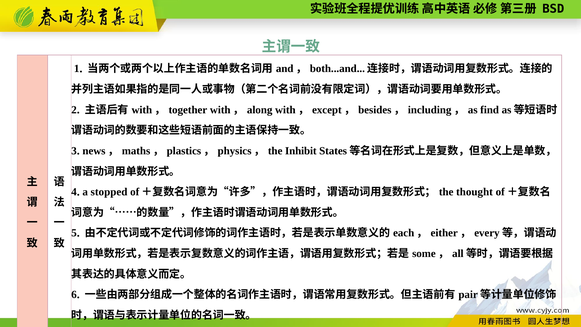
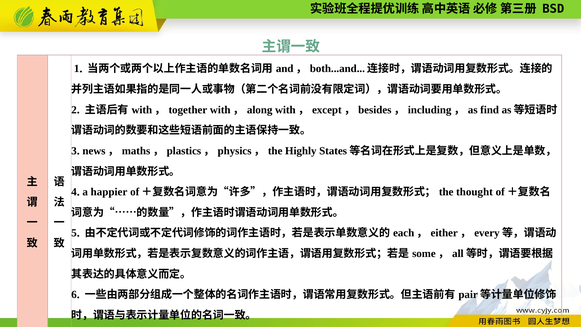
Inhibit: Inhibit -> Highly
stopped: stopped -> happier
